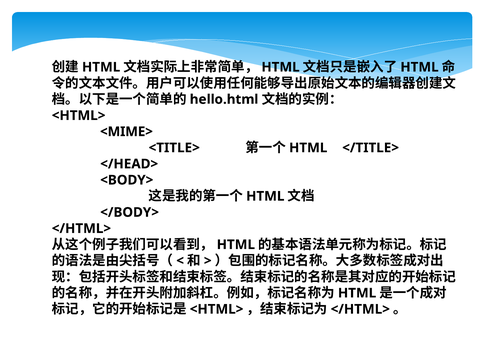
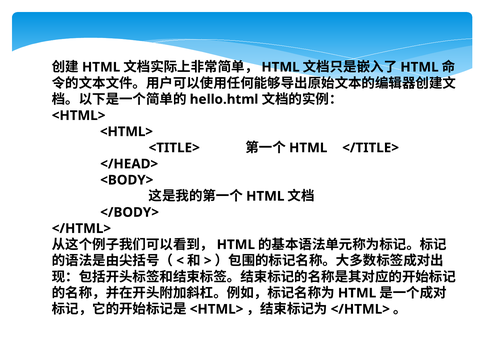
<MIME> at (126, 132): <MIME> -> <HTML>
